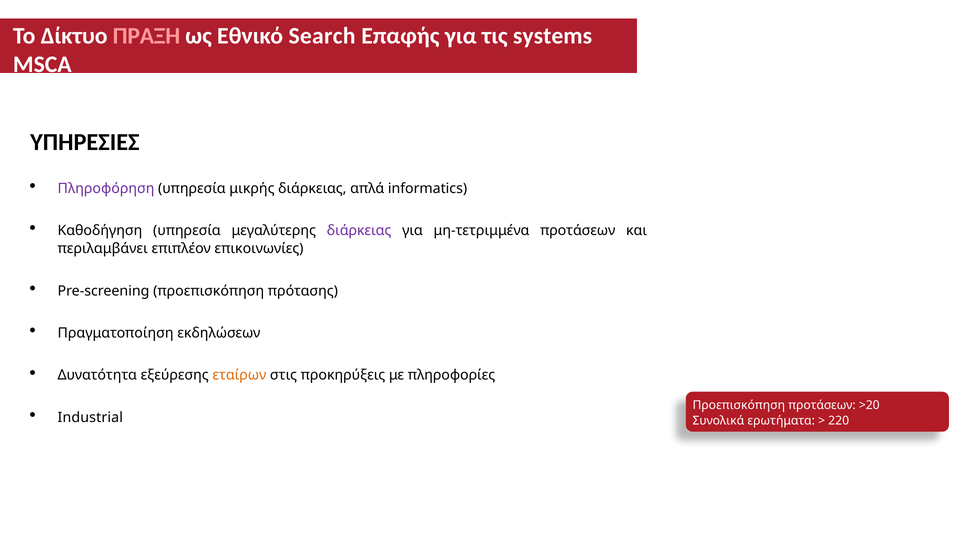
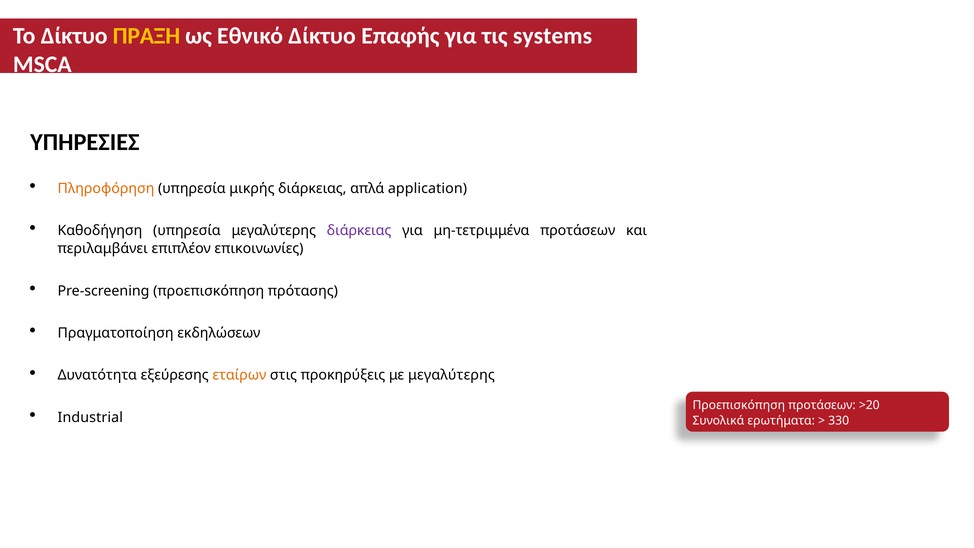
ΠΡΑΞΗ colour: pink -> yellow
Εθνικό Search: Search -> Δίκτυο
Πληροφόρηση colour: purple -> orange
informatics: informatics -> application
με πληροφορίες: πληροφορίες -> μεγαλύτερης
220: 220 -> 330
